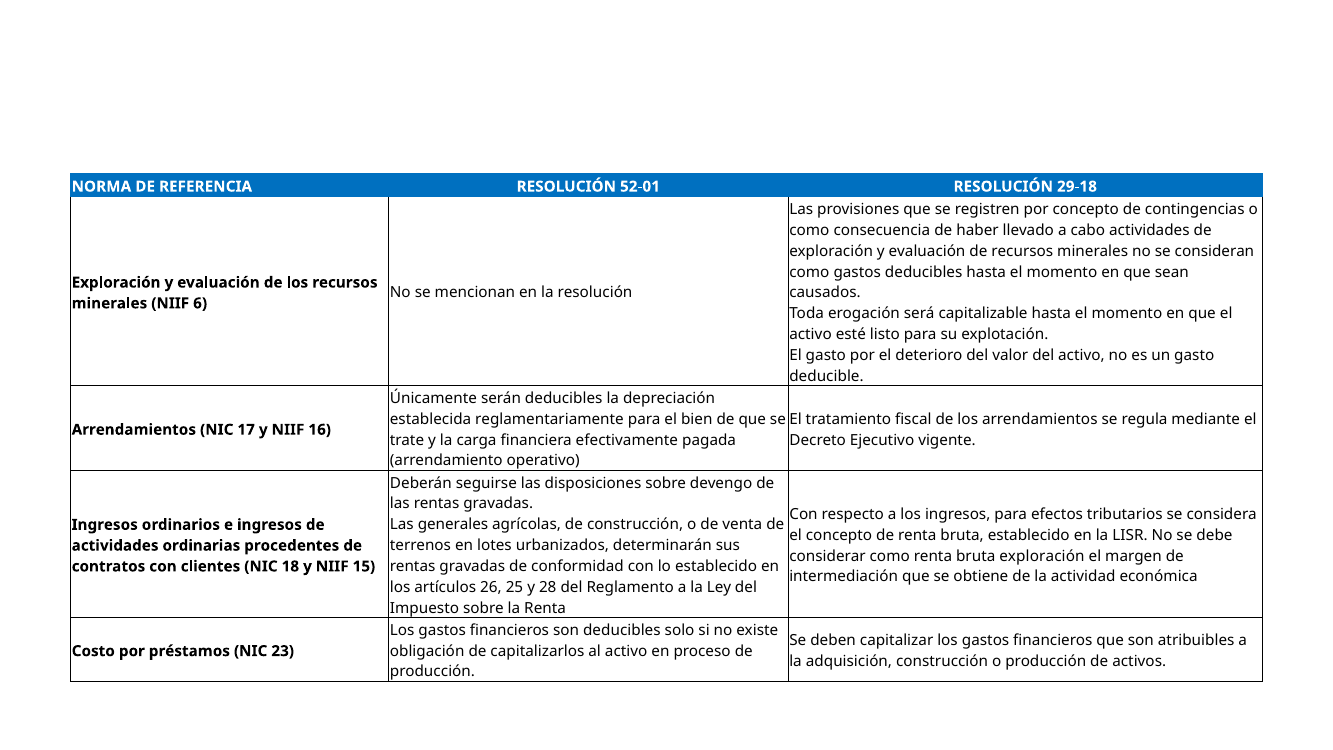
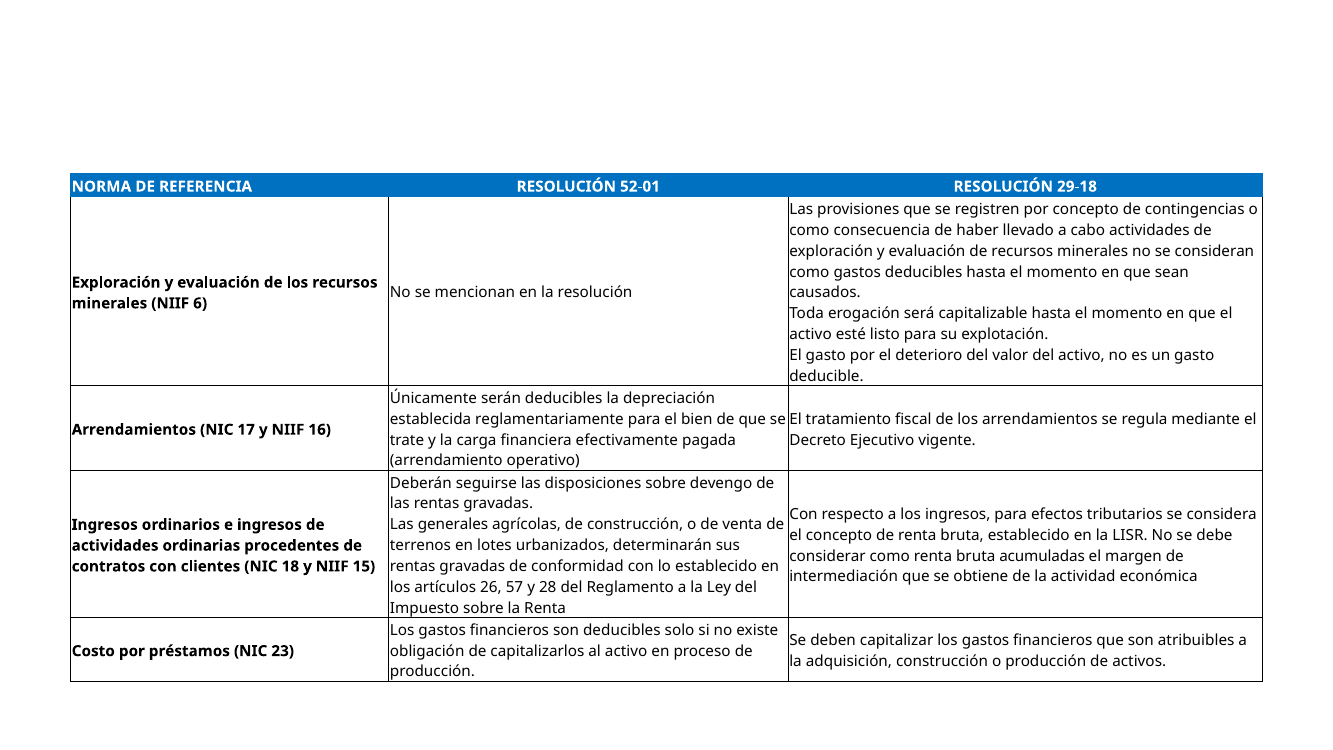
bruta exploración: exploración -> acumuladas
25: 25 -> 57
